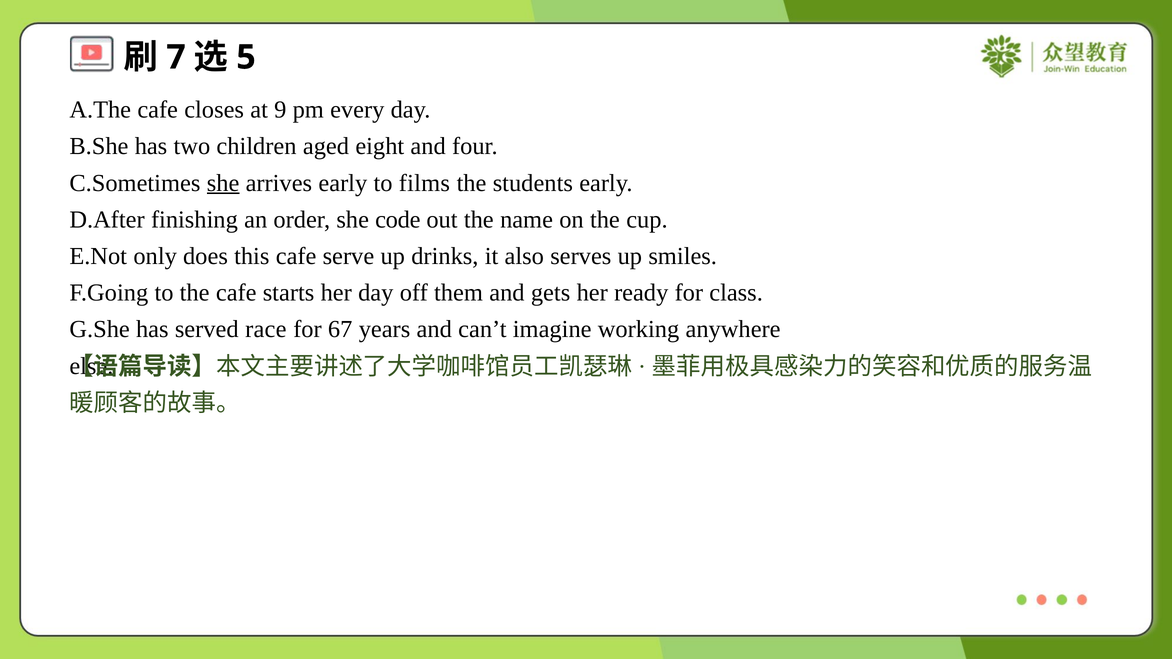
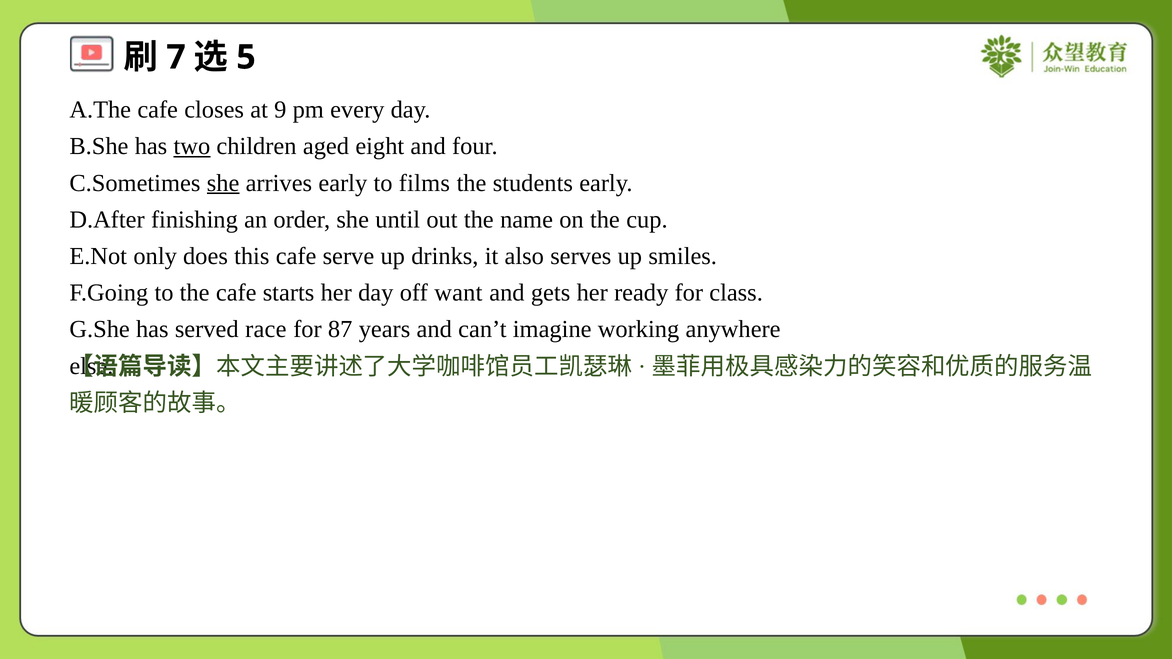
two underline: none -> present
code: code -> until
them: them -> want
67: 67 -> 87
